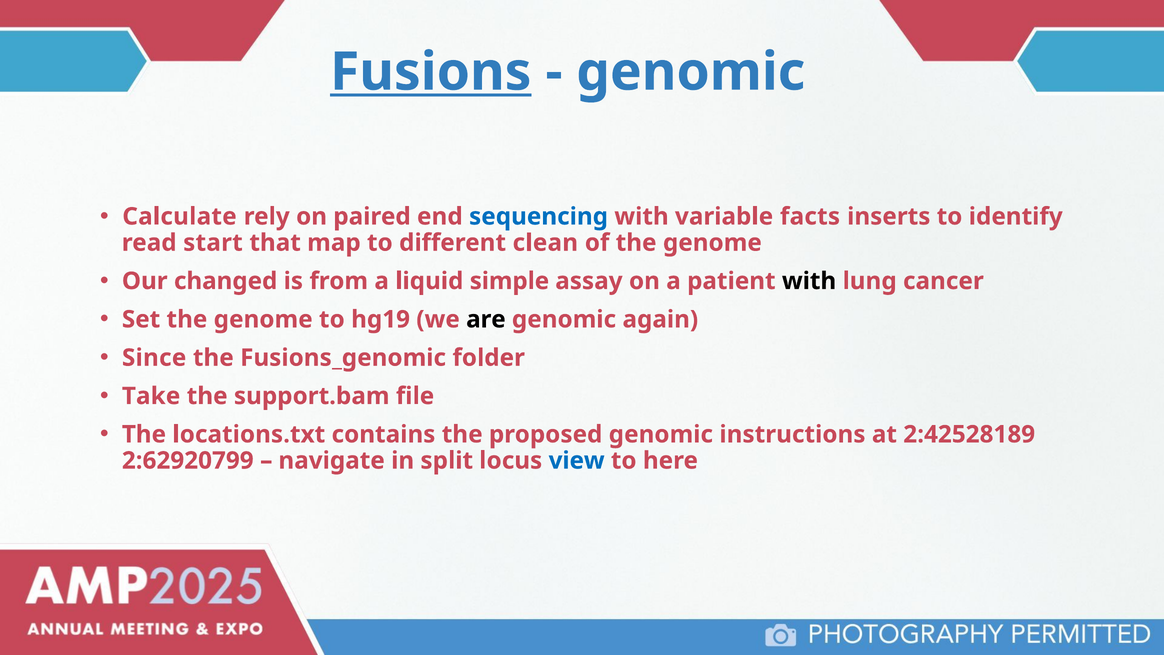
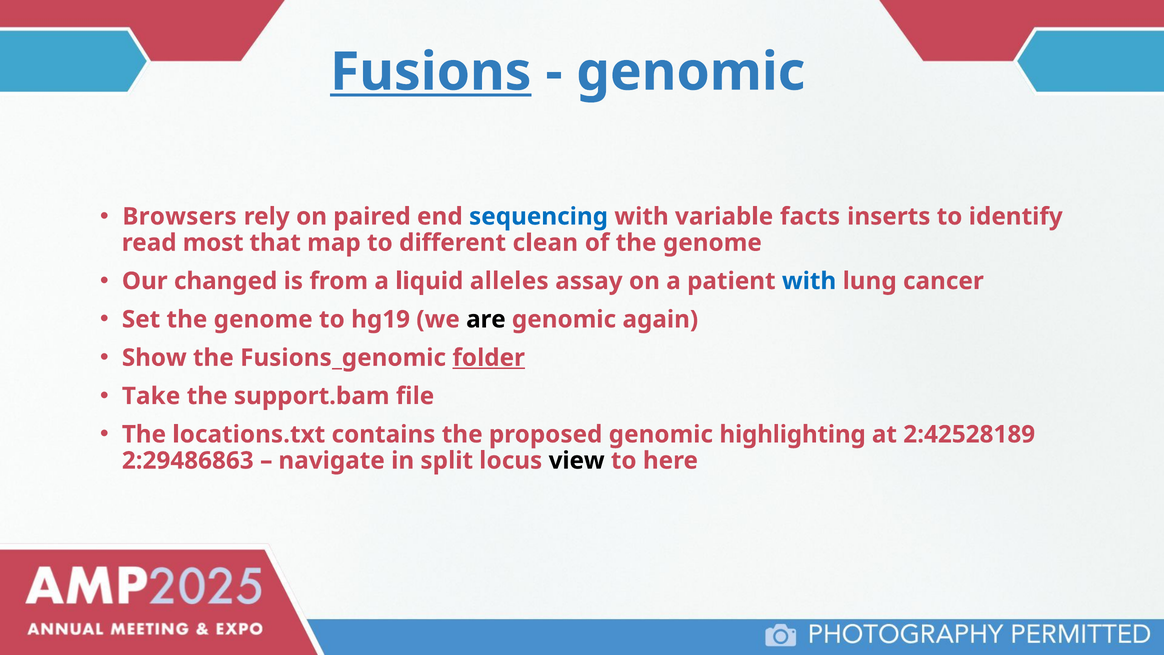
Calculate: Calculate -> Browsers
start: start -> most
simple: simple -> alleles
with at (809, 281) colour: black -> blue
Since: Since -> Show
folder underline: none -> present
instructions: instructions -> highlighting
2:62920799: 2:62920799 -> 2:29486863
view colour: blue -> black
